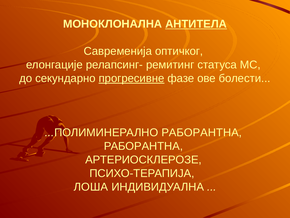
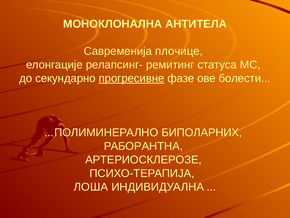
АНТИТЕЛА underline: present -> none
оптичког: оптичког -> плочице
...ПОЛИМИНЕРАЛНО РАБОРAНТНА: РАБОРAНТНА -> БИПОЛАРНИХ
